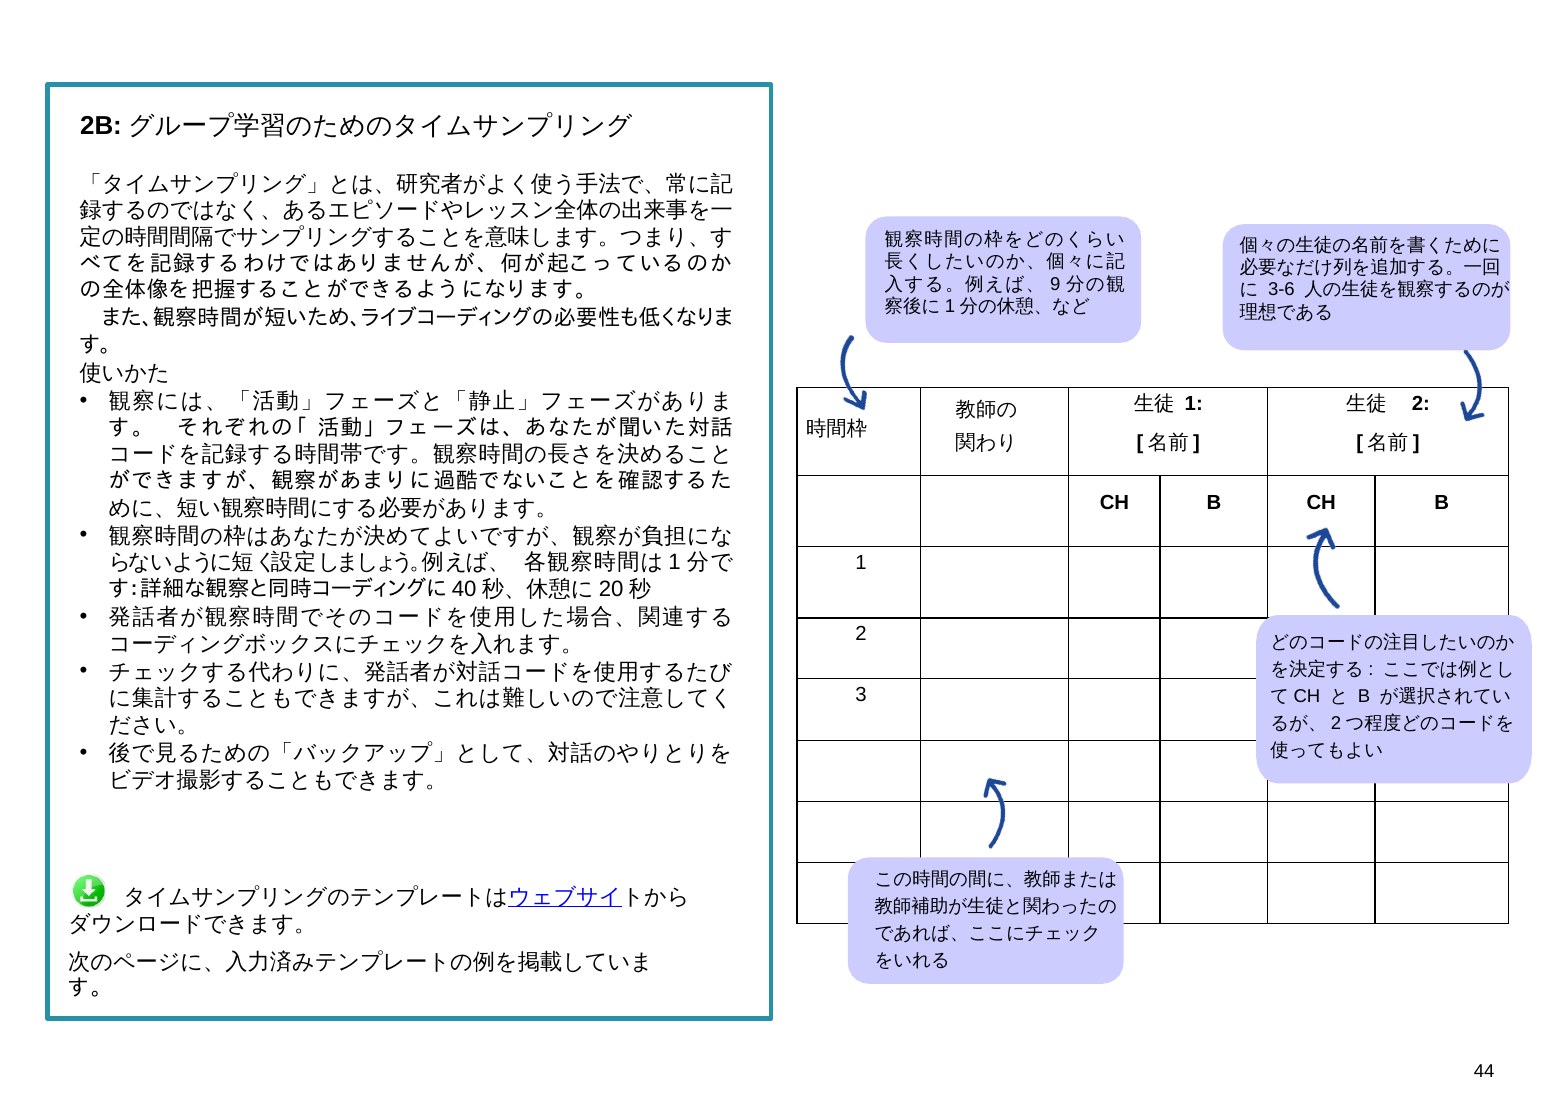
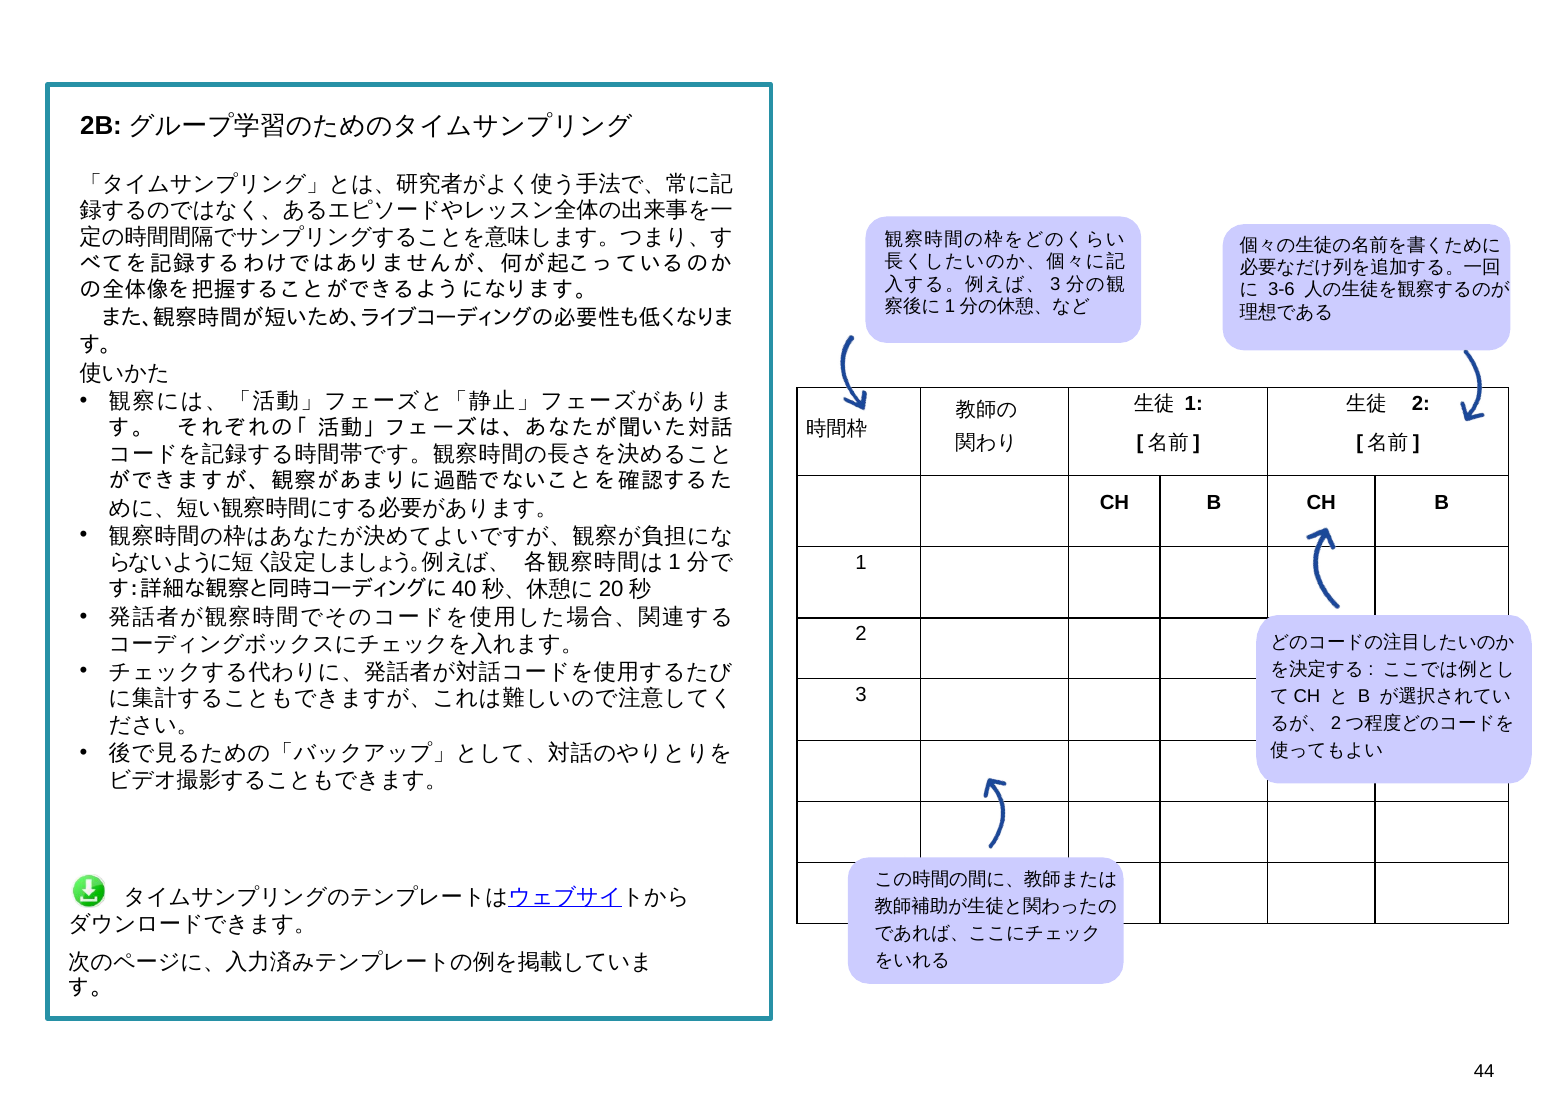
9 at (1055, 284): 9 -> 3
